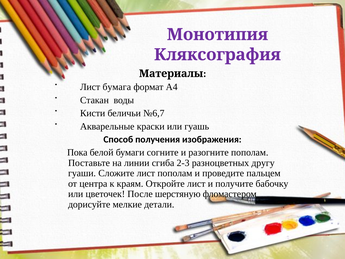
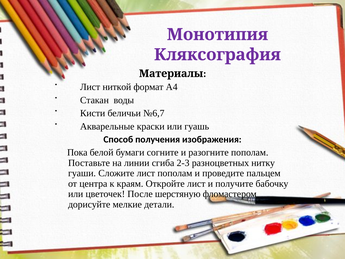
бумага: бумага -> ниткой
другу: другу -> нитку
